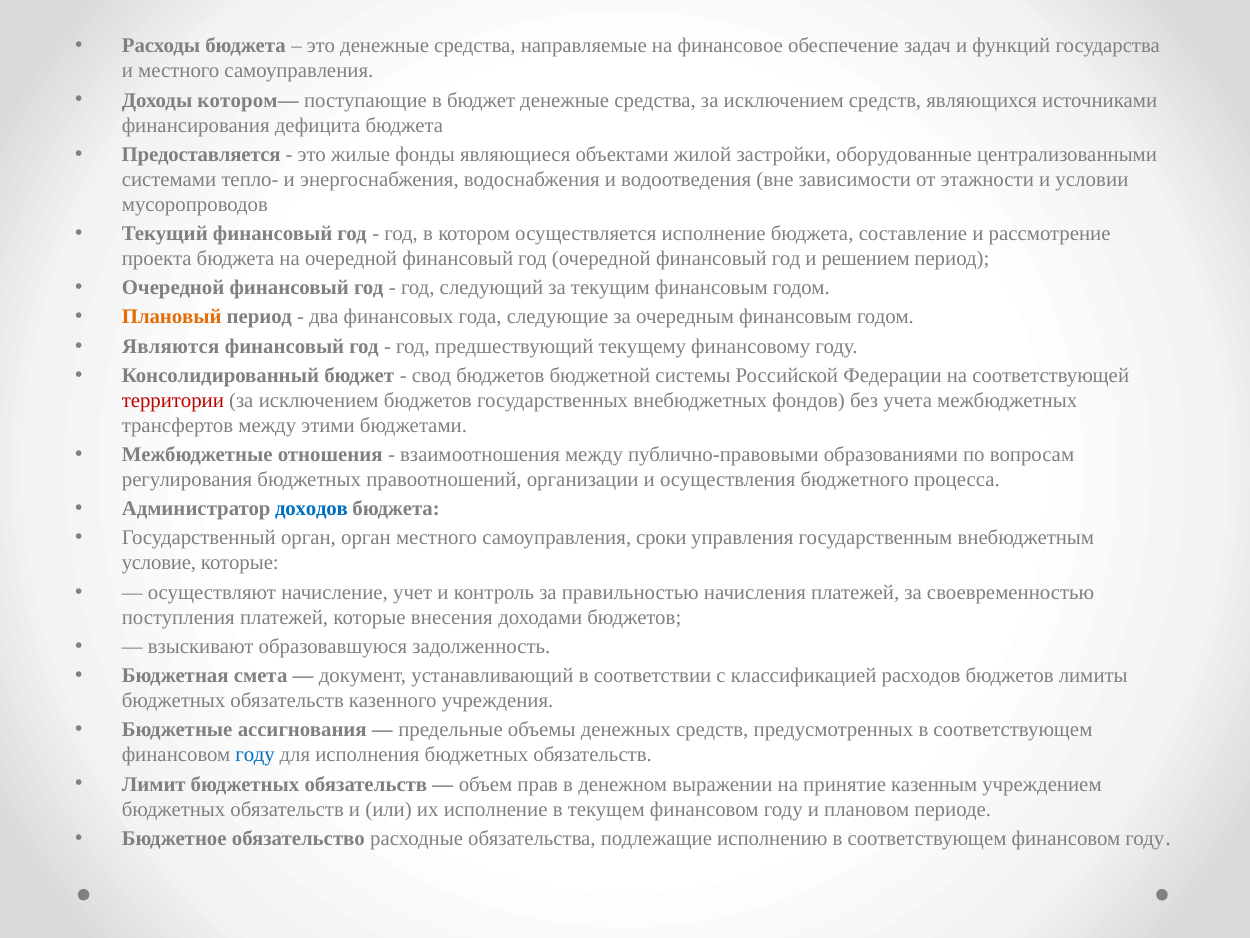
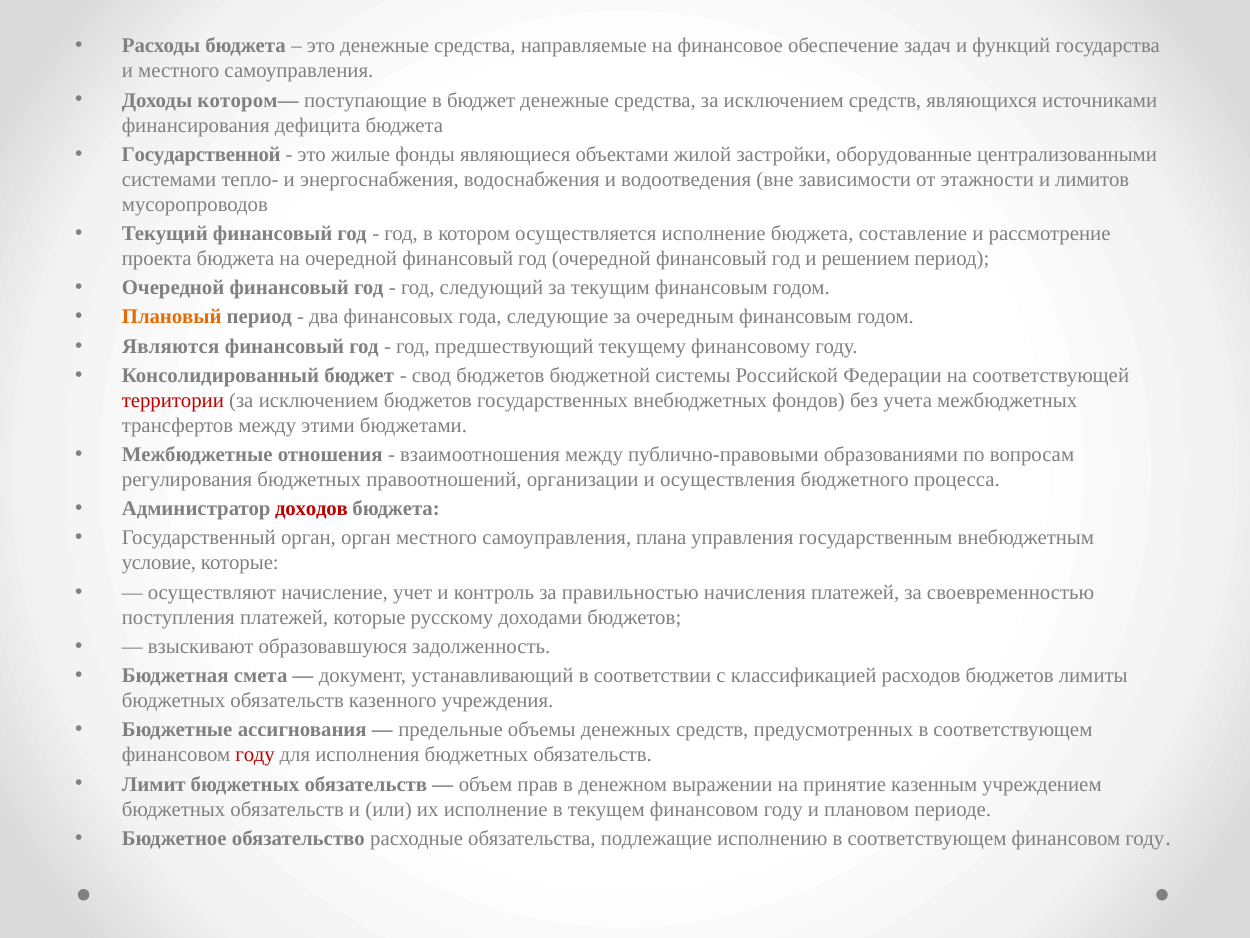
Предоставляется: Предоставляется -> Государственной
условии: условии -> лимитов
доходов colour: blue -> red
сроки: сроки -> плана
внесения: внесения -> русскому
году at (255, 755) colour: blue -> red
